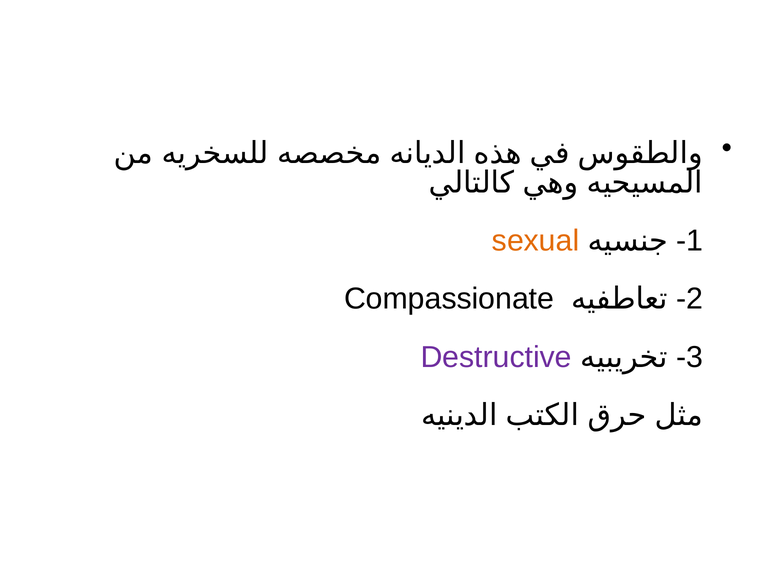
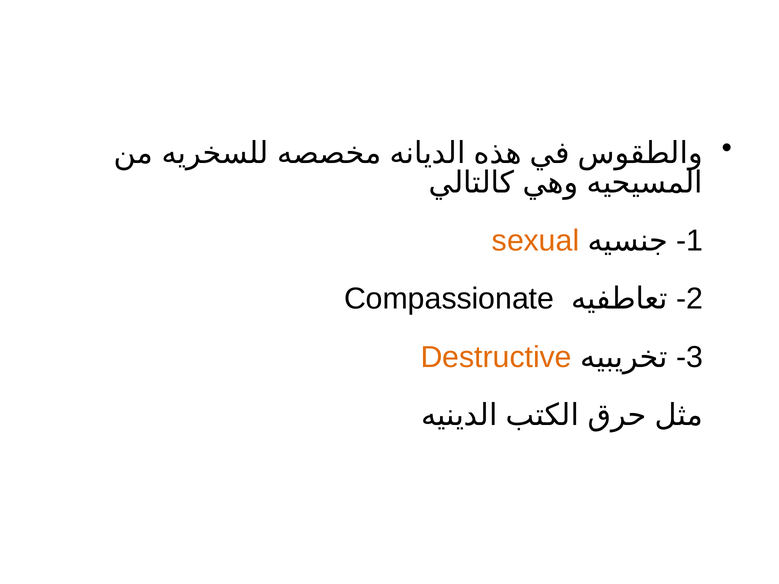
Destructive colour: purple -> orange
